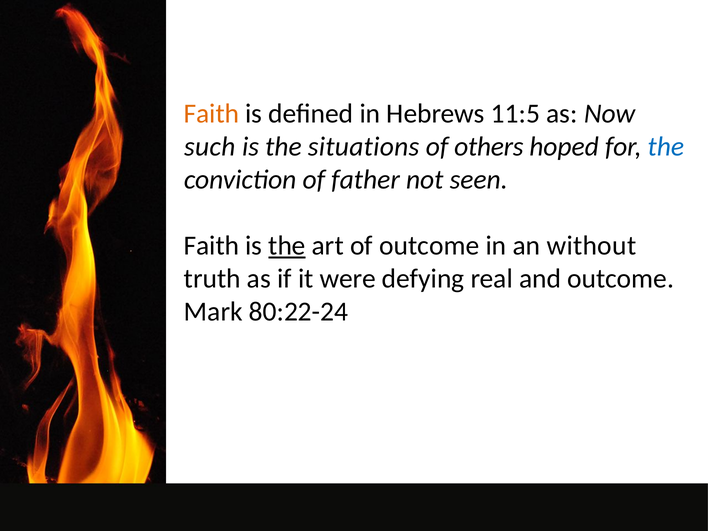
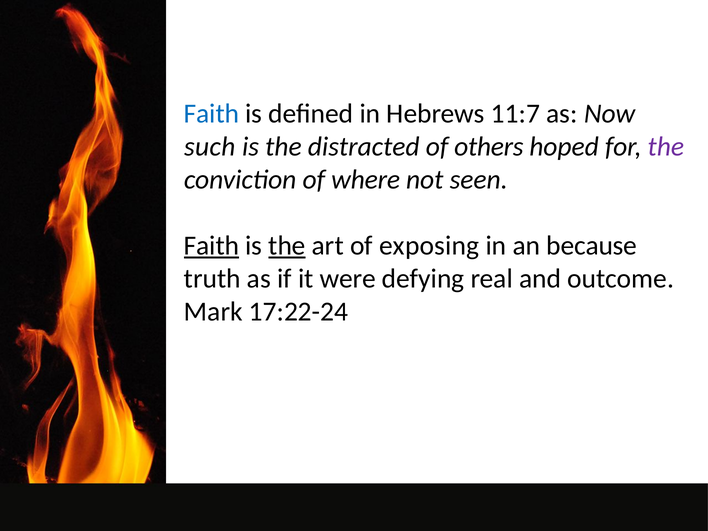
Faith at (212, 113) colour: orange -> blue
11:5: 11:5 -> 11:7
situations: situations -> distracted
the at (666, 146) colour: blue -> purple
father: father -> where
Faith at (212, 246) underline: none -> present
of outcome: outcome -> exposing
without: without -> because
80:22-24: 80:22-24 -> 17:22-24
